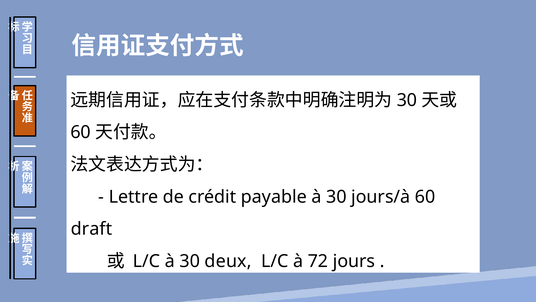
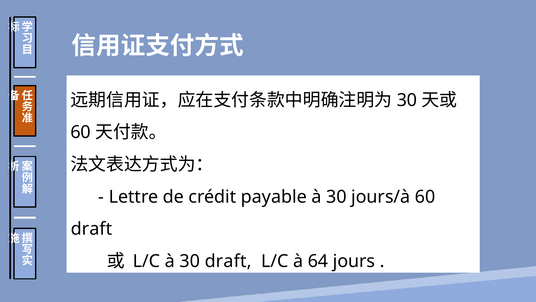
30 deux: deux -> draft
72: 72 -> 64
